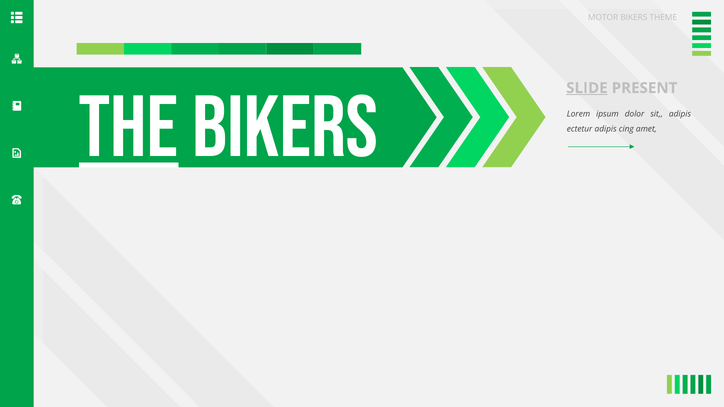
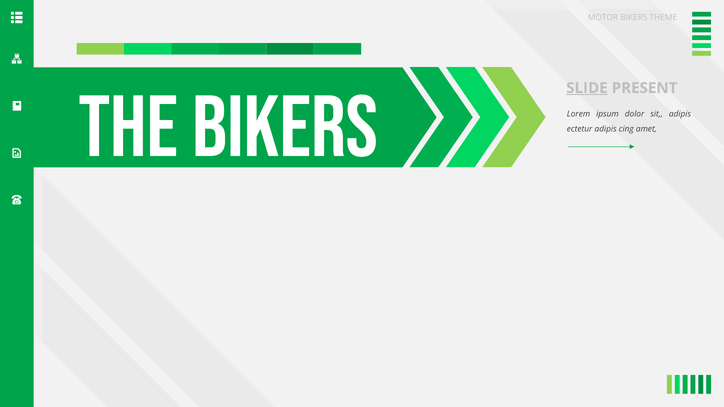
THE underline: present -> none
